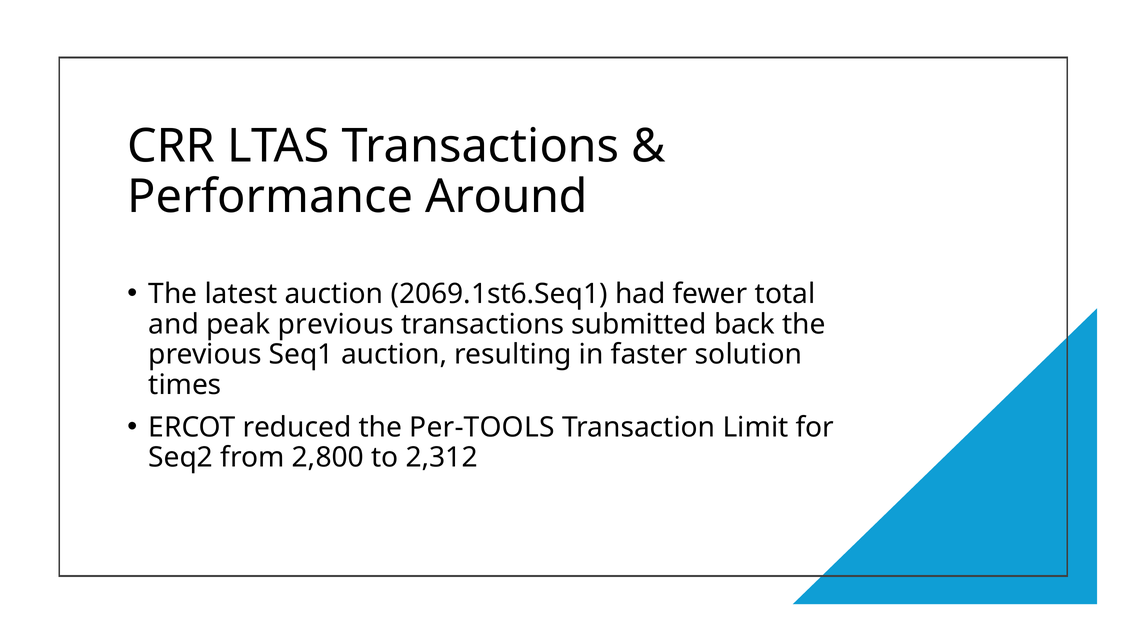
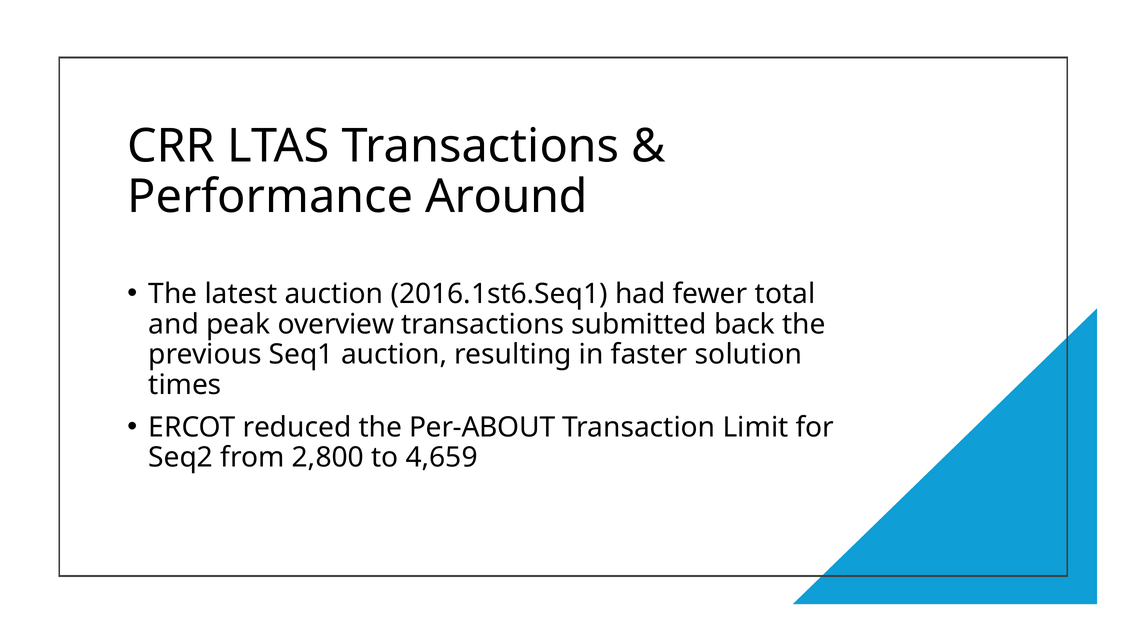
2069.1st6.Seq1: 2069.1st6.Seq1 -> 2016.1st6.Seq1
peak previous: previous -> overview
Per-TOOLS: Per-TOOLS -> Per-ABOUT
2,312: 2,312 -> 4,659
